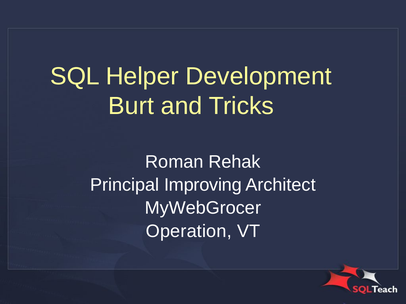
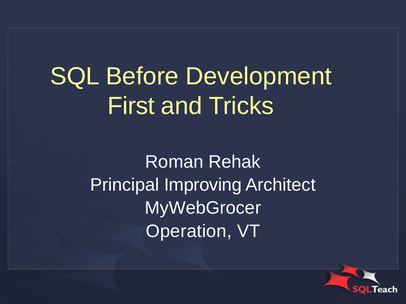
Helper: Helper -> Before
Burt: Burt -> First
